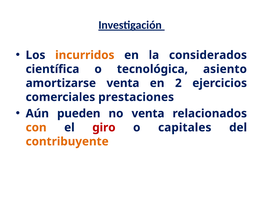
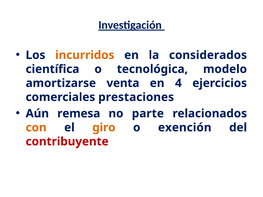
asiento: asiento -> modelo
2: 2 -> 4
pueden: pueden -> remesa
no venta: venta -> parte
giro colour: red -> orange
capitales: capitales -> exención
contribuyente colour: orange -> red
